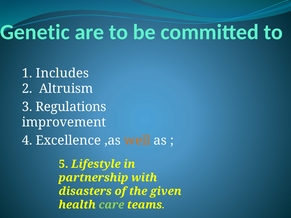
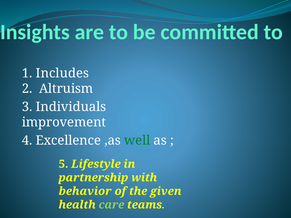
Genetic: Genetic -> Insights
Regulations: Regulations -> Individuals
well colour: orange -> green
disasters: disasters -> behavior
